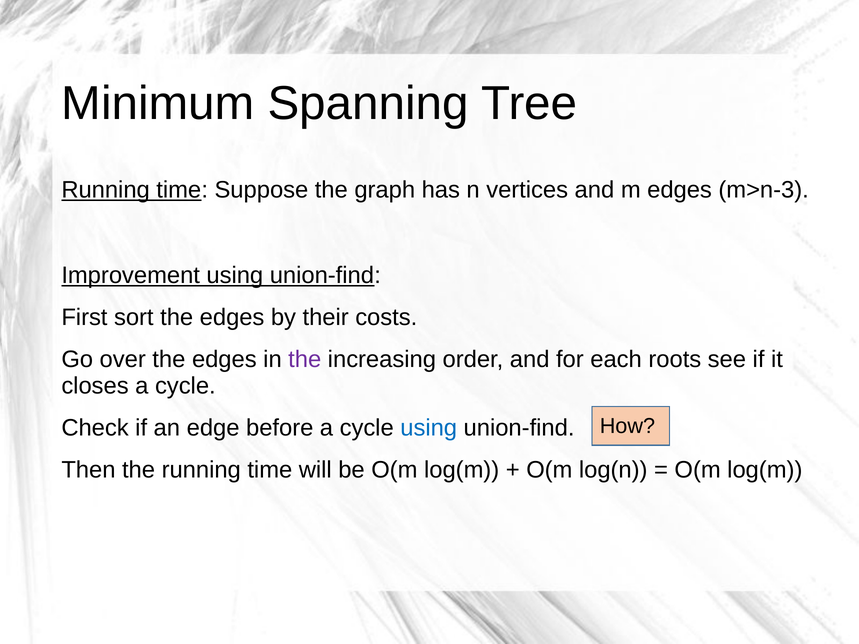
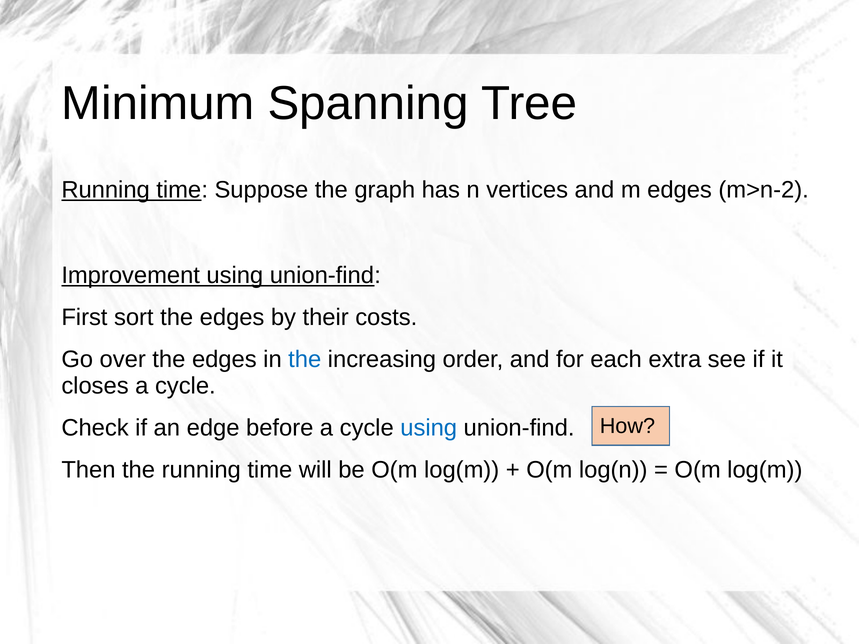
m>n-3: m>n-3 -> m>n-2
the at (305, 359) colour: purple -> blue
roots: roots -> extra
